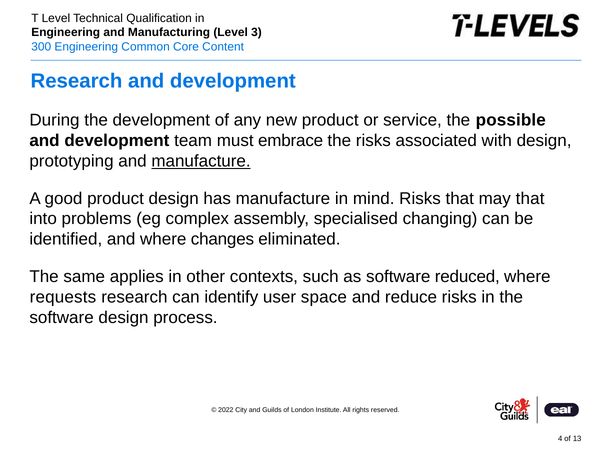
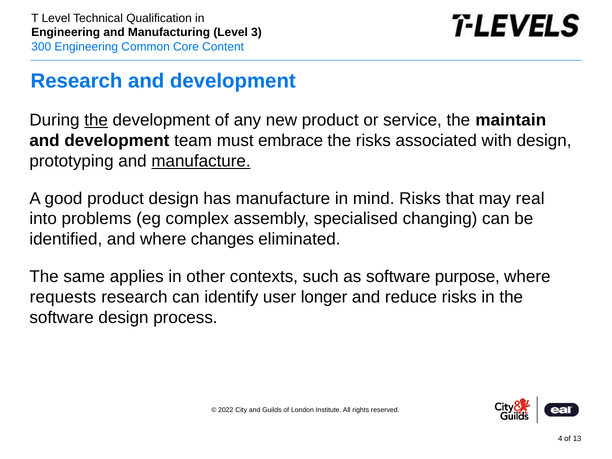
the at (96, 120) underline: none -> present
possible: possible -> maintain
may that: that -> real
reduced: reduced -> purpose
space: space -> longer
